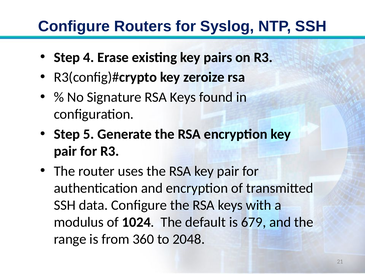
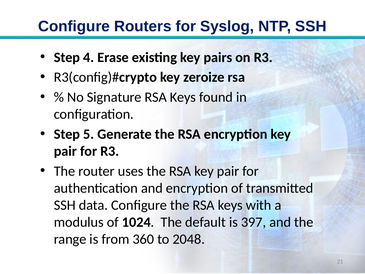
679: 679 -> 397
